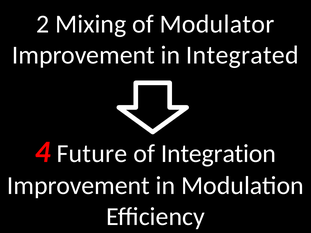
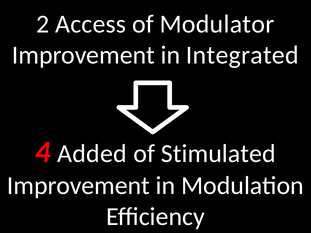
Mixing: Mixing -> Access
Future: Future -> Added
Integration: Integration -> Stimulated
